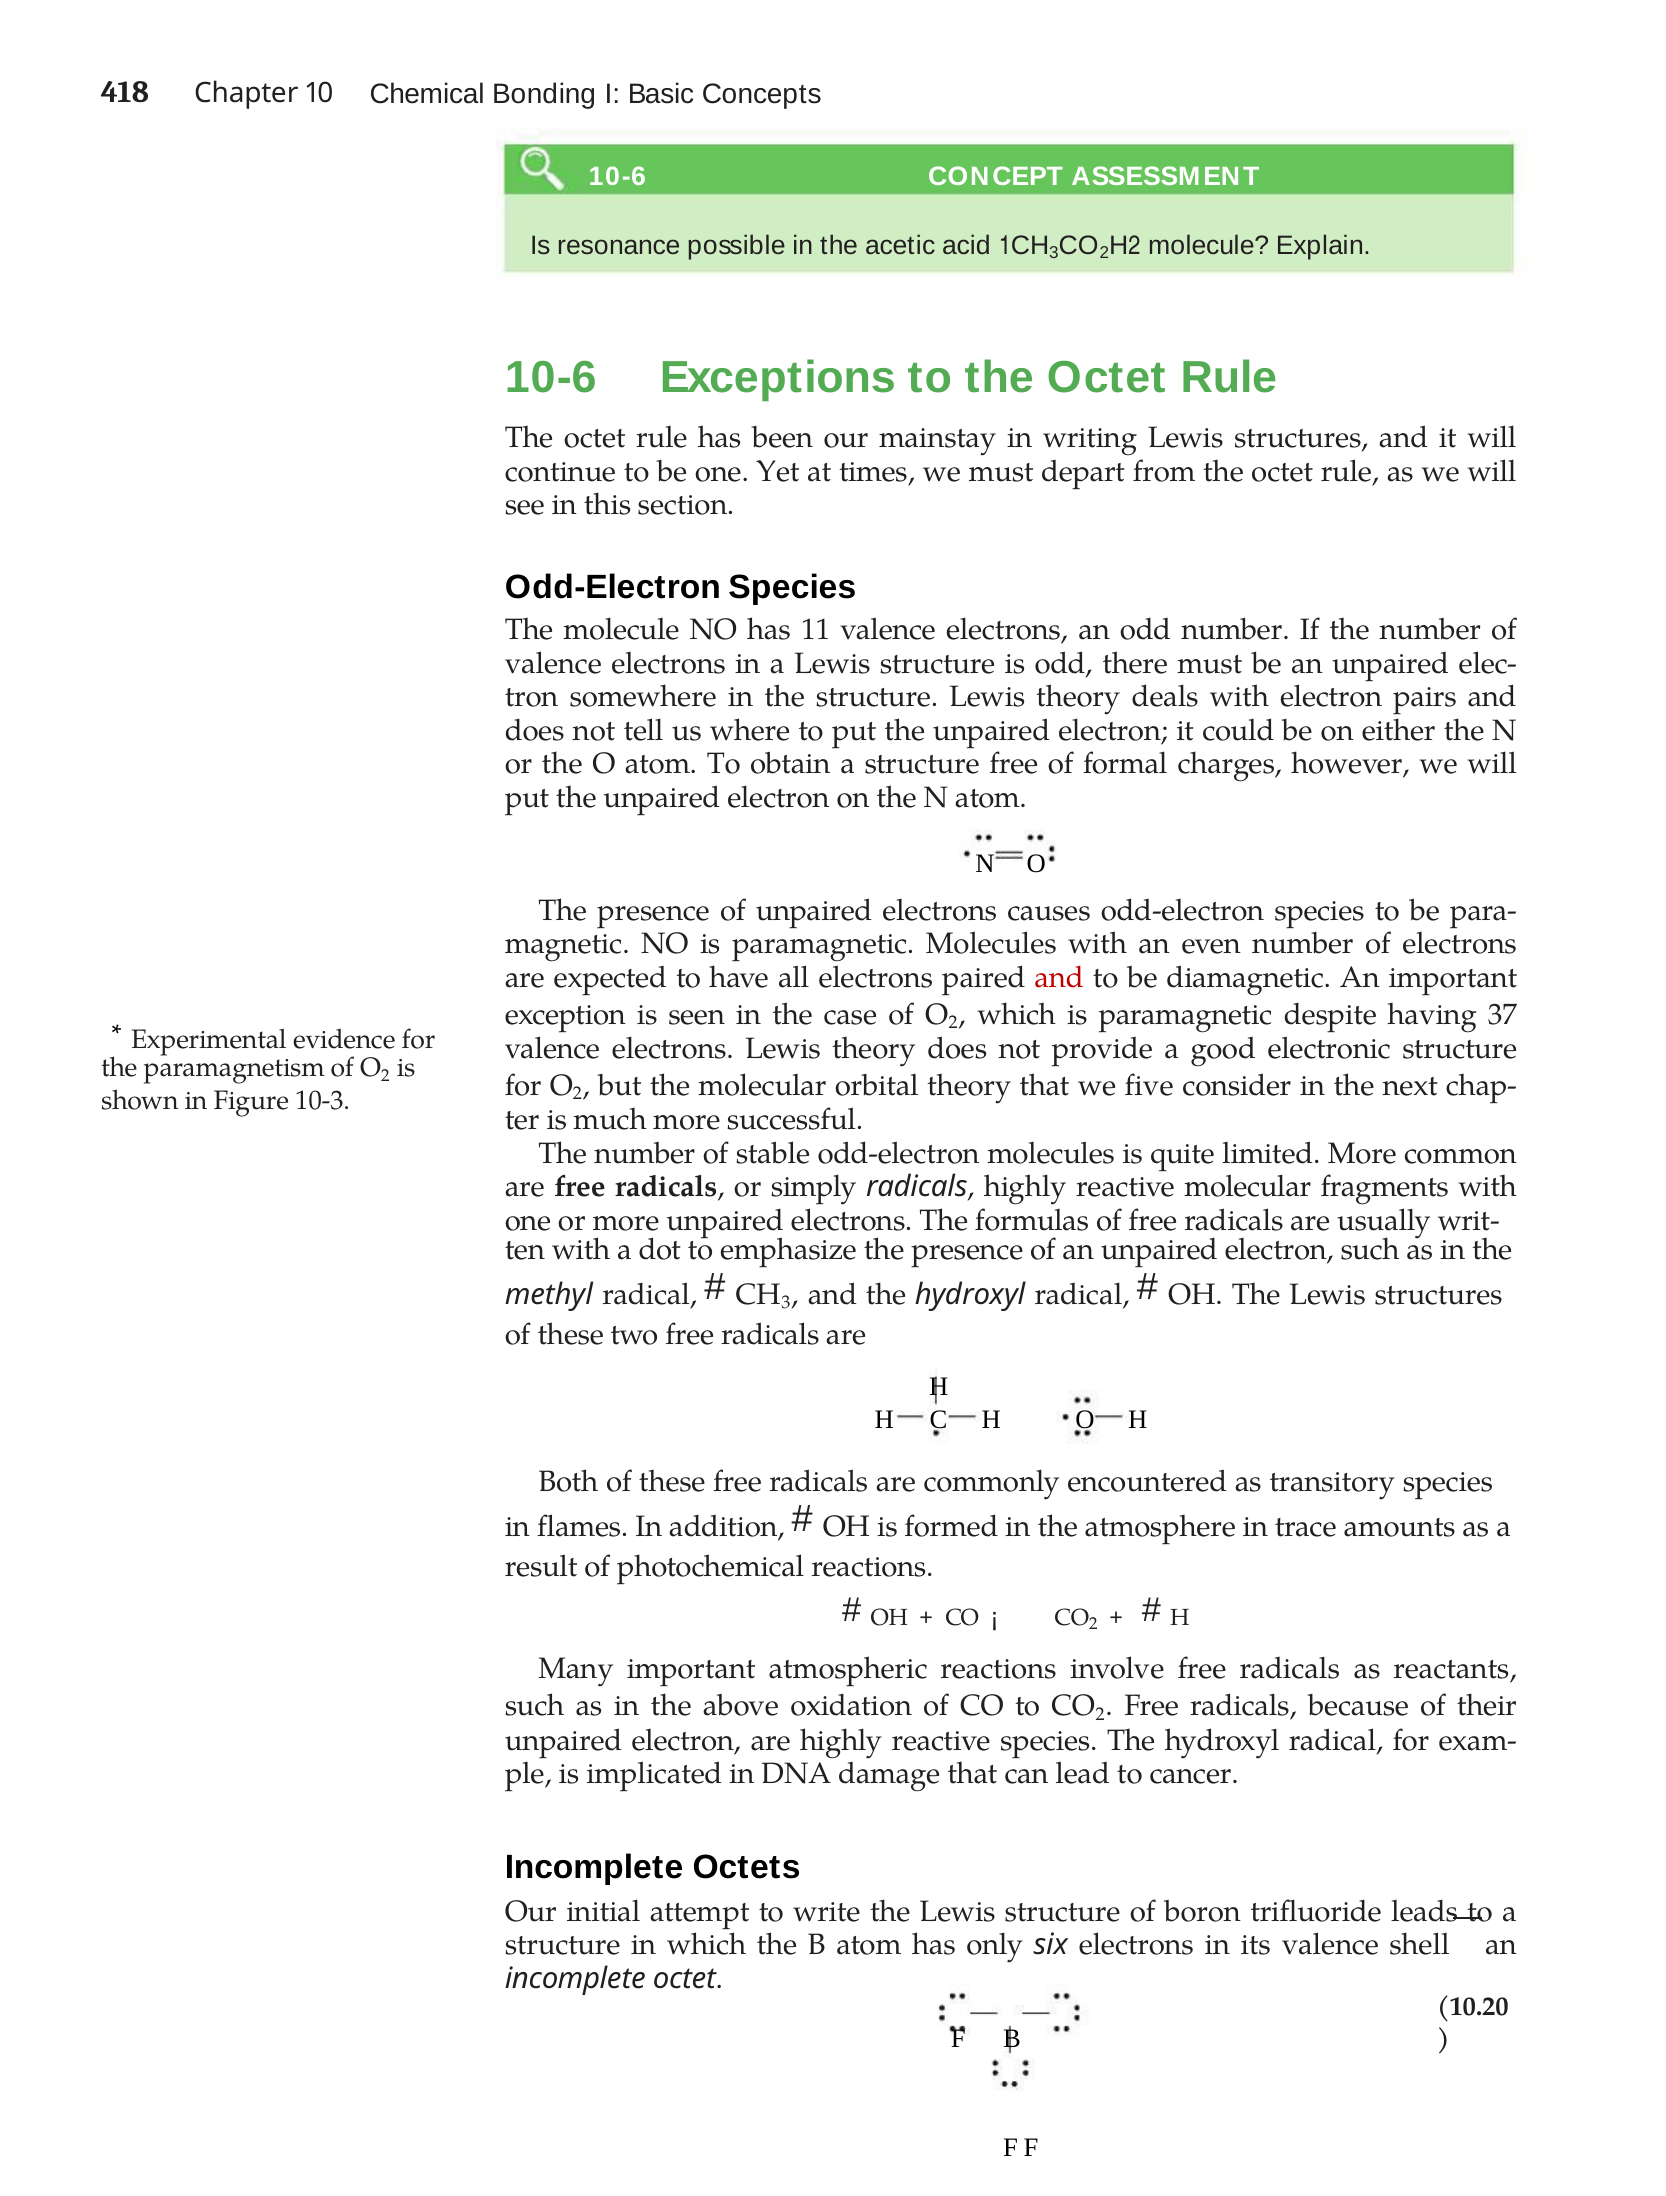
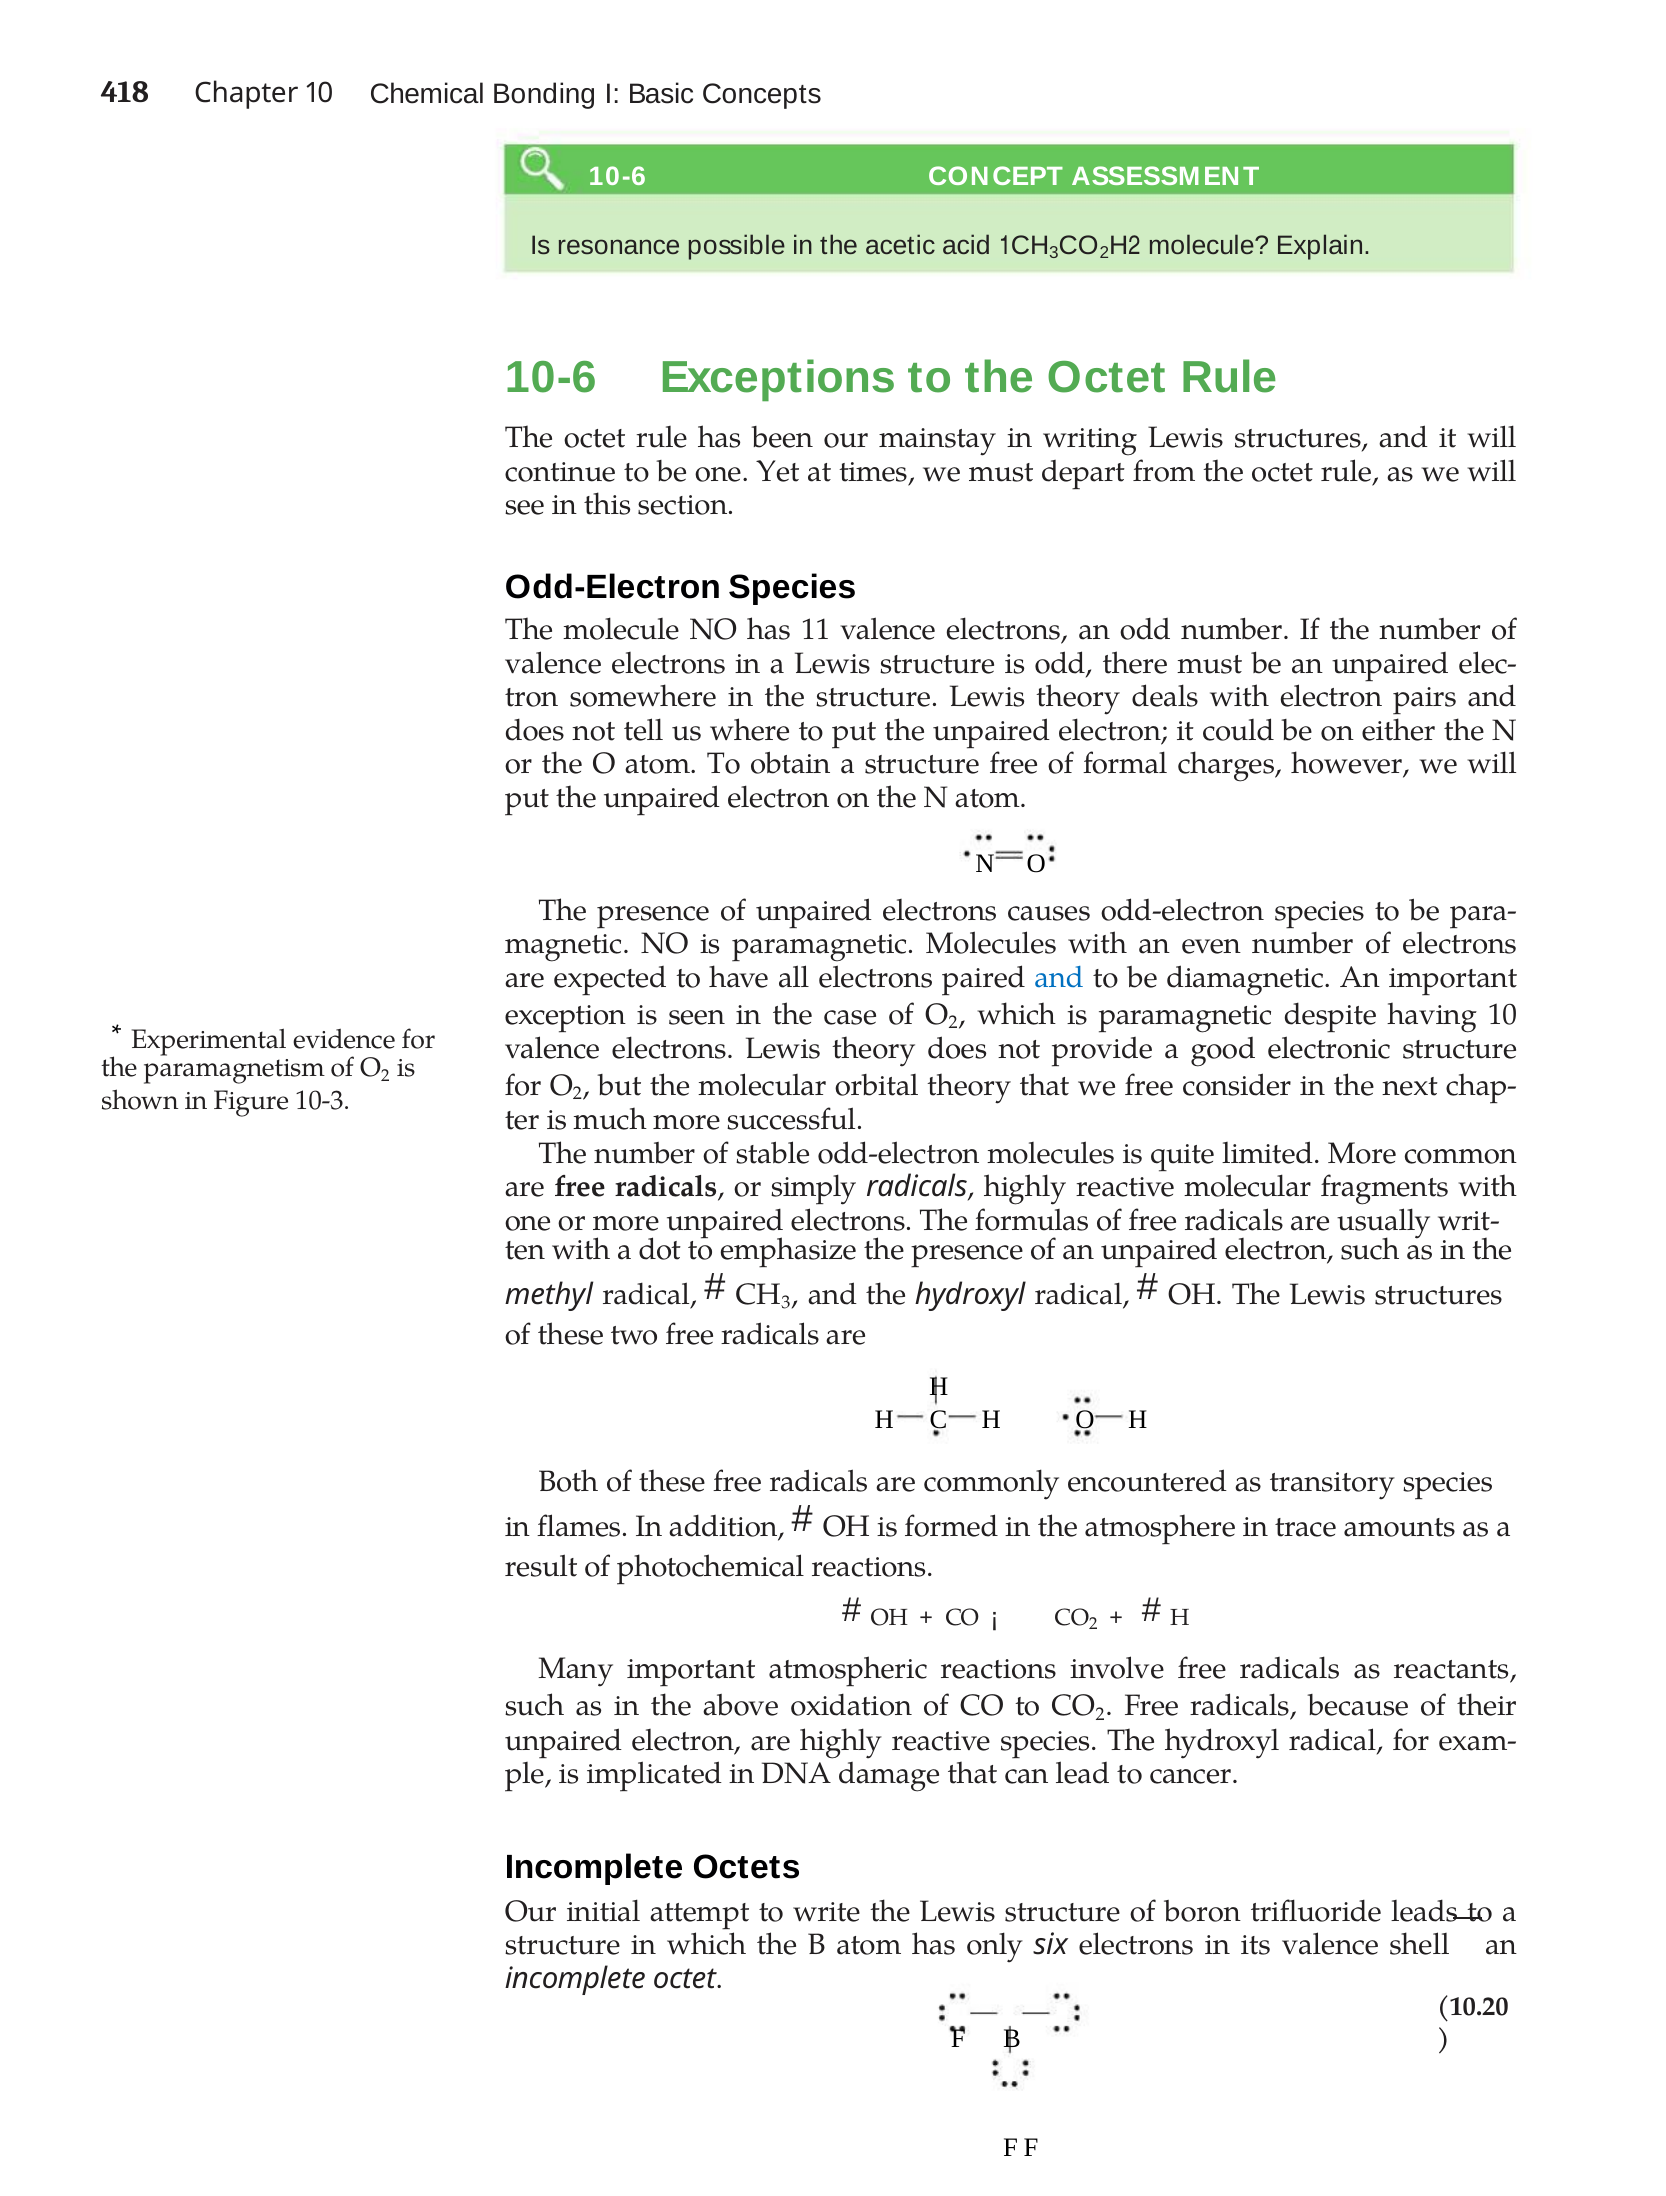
and at (1059, 978) colour: red -> blue
having 37: 37 -> 10
we five: five -> free
